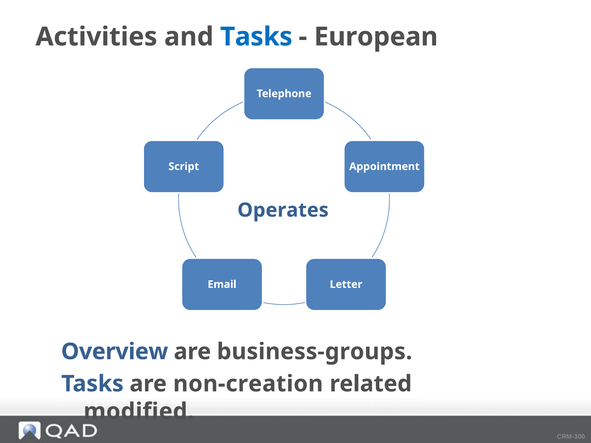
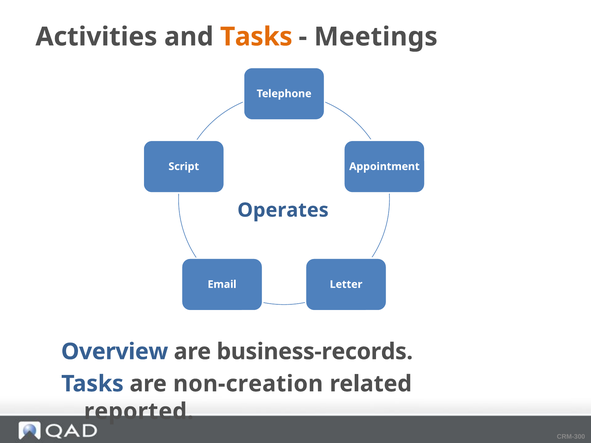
Tasks at (256, 37) colour: blue -> orange
European: European -> Meetings
business-groups: business-groups -> business-records
modified: modified -> reported
